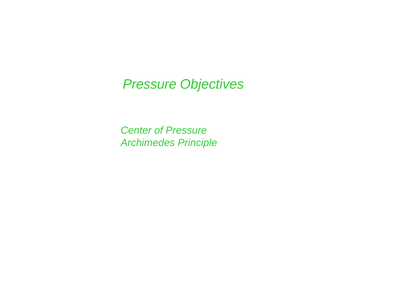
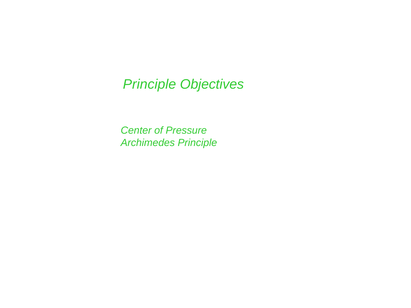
Pressure at (150, 84): Pressure -> Principle
